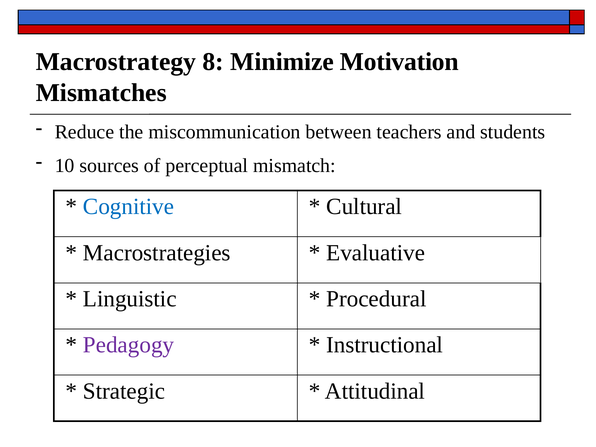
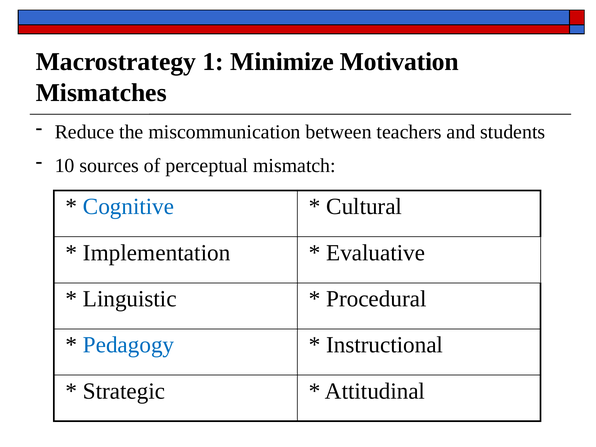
8: 8 -> 1
Macrostrategies: Macrostrategies -> Implementation
Pedagogy colour: purple -> blue
